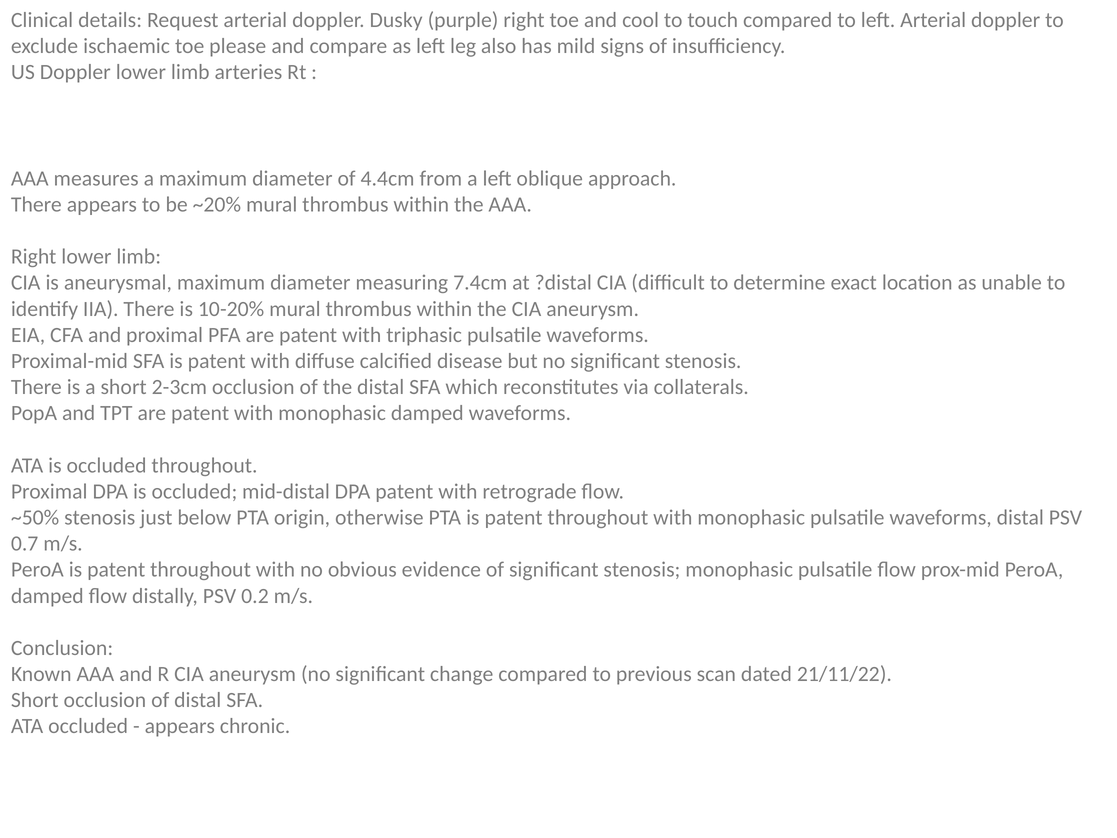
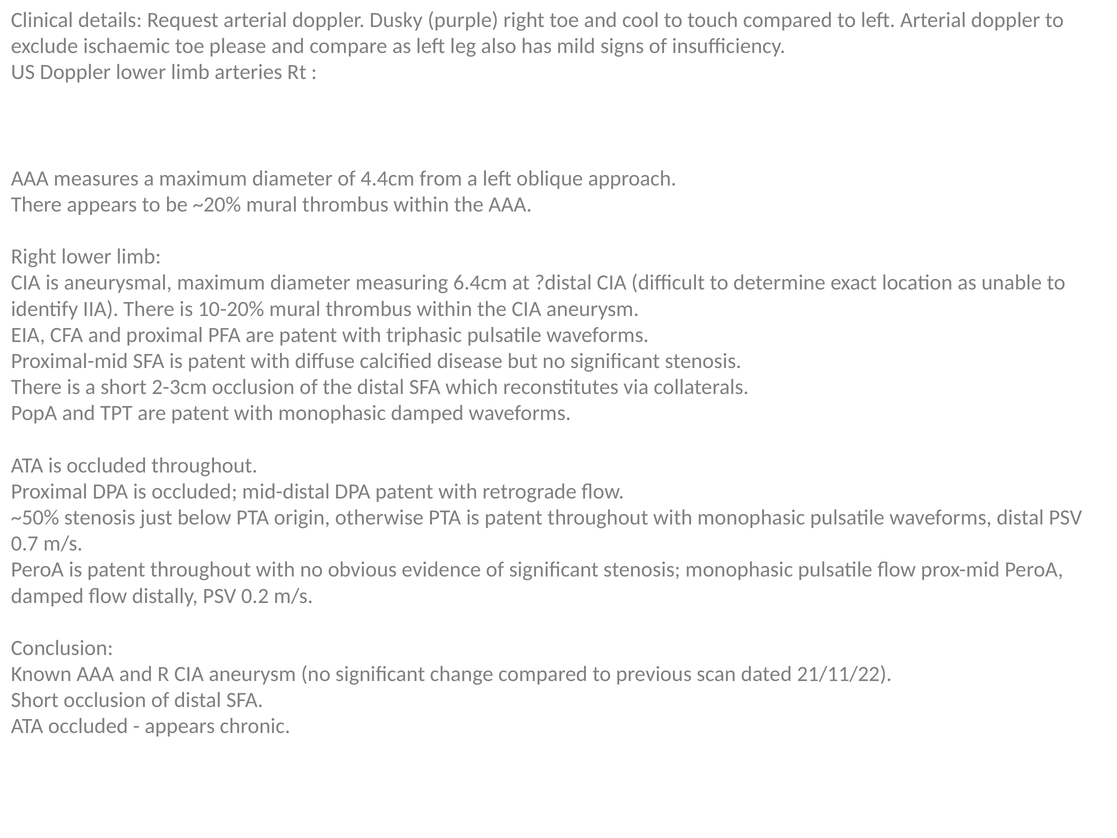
7.4cm: 7.4cm -> 6.4cm
